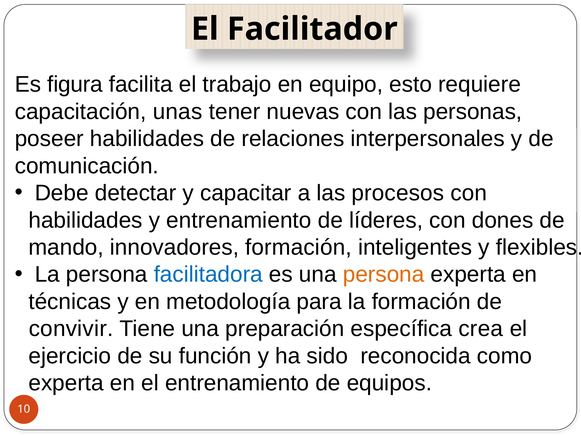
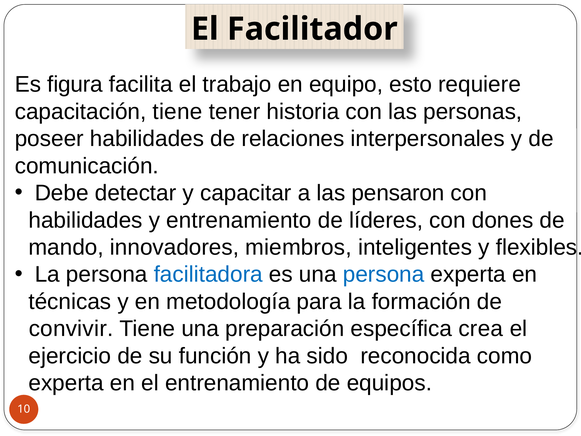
capacitación unas: unas -> tiene
nuevas: nuevas -> historia
procesos: procesos -> pensaron
innovadores formación: formación -> miembros
persona at (384, 274) colour: orange -> blue
